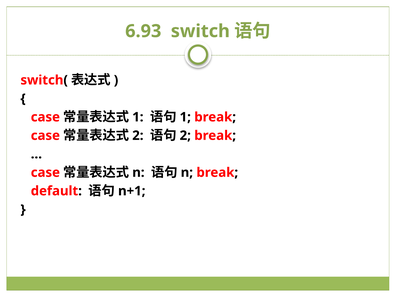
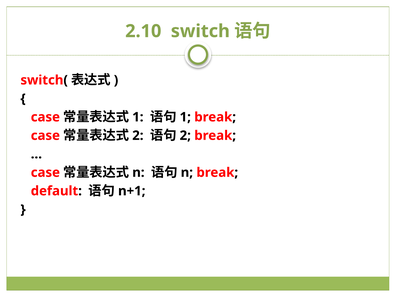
6.93: 6.93 -> 2.10
